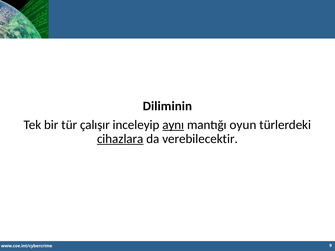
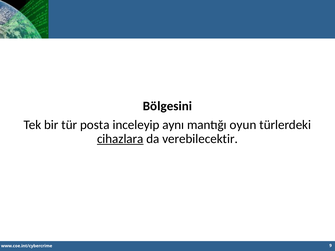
Diliminin: Diliminin -> Bölgesini
çalışır: çalışır -> posta
aynı underline: present -> none
